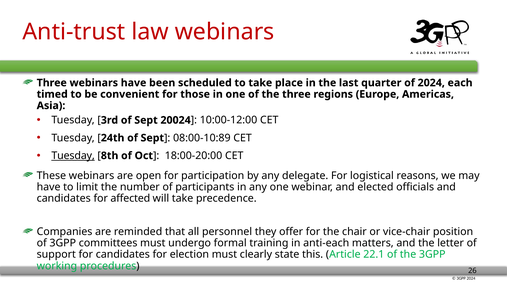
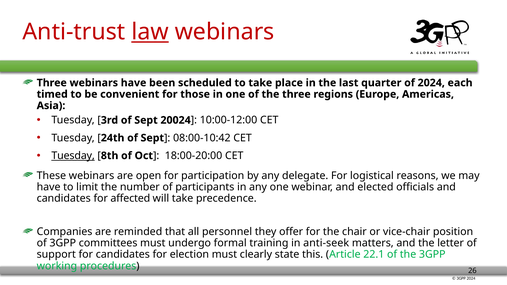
law underline: none -> present
08:00-10:89: 08:00-10:89 -> 08:00-10:42
anti-each: anti-each -> anti-seek
